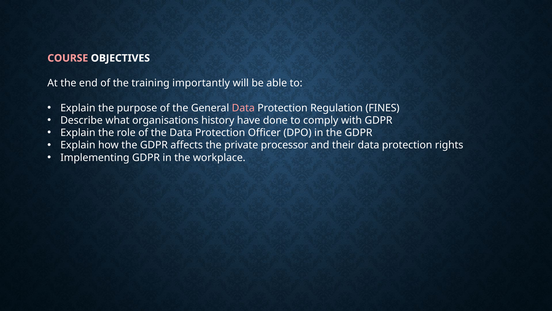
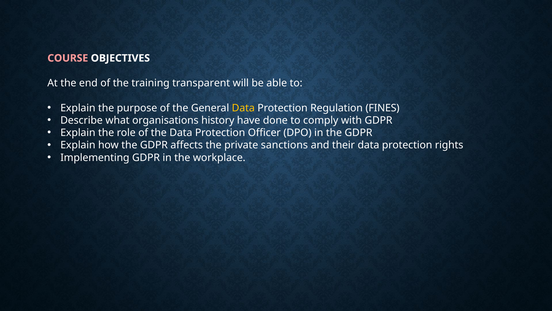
importantly: importantly -> transparent
Data at (243, 108) colour: pink -> yellow
processor: processor -> sanctions
